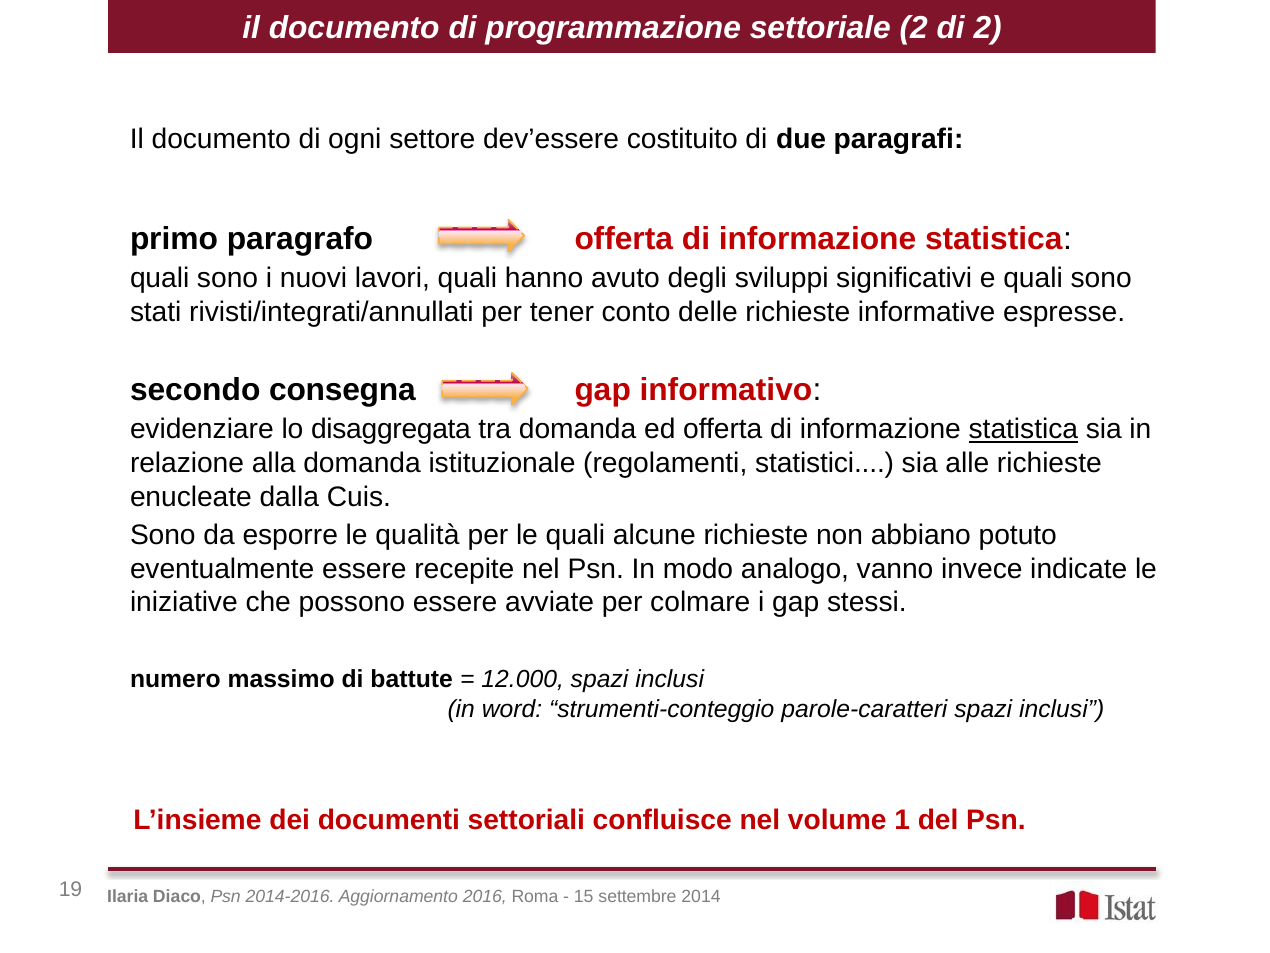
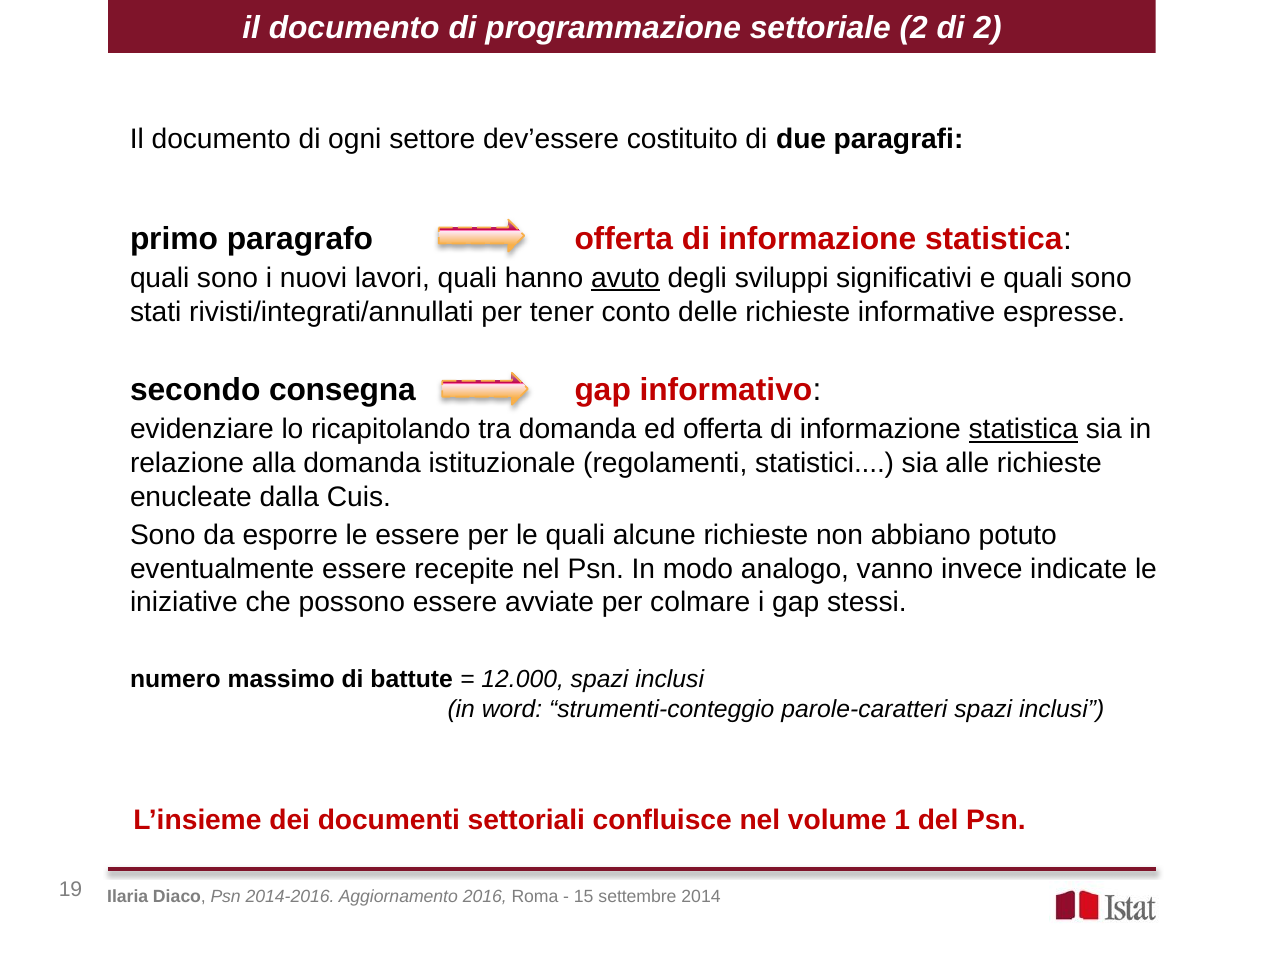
avuto underline: none -> present
disaggregata: disaggregata -> ricapitolando
le qualità: qualità -> essere
